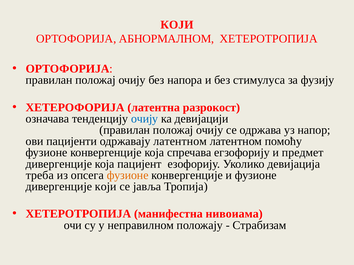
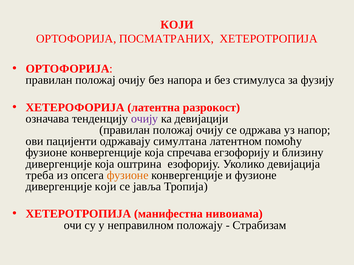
АБНОРМАЛНОМ: АБНОРМАЛНОМ -> ПОСМАТРАНИХ
очију at (145, 119) colour: blue -> purple
одржавају латентном: латентном -> симултана
предмет: предмет -> близину
пацијент: пацијент -> оштрина
